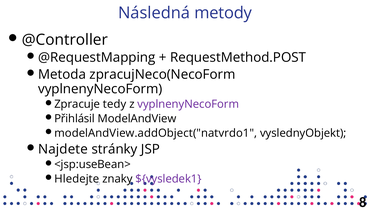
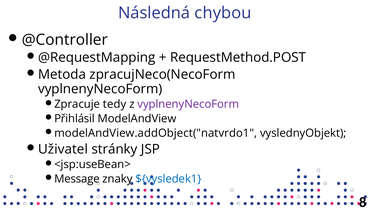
metody: metody -> chybou
Najdete: Najdete -> Uživatel
Hledejte: Hledejte -> Message
${vysledek1 colour: purple -> blue
